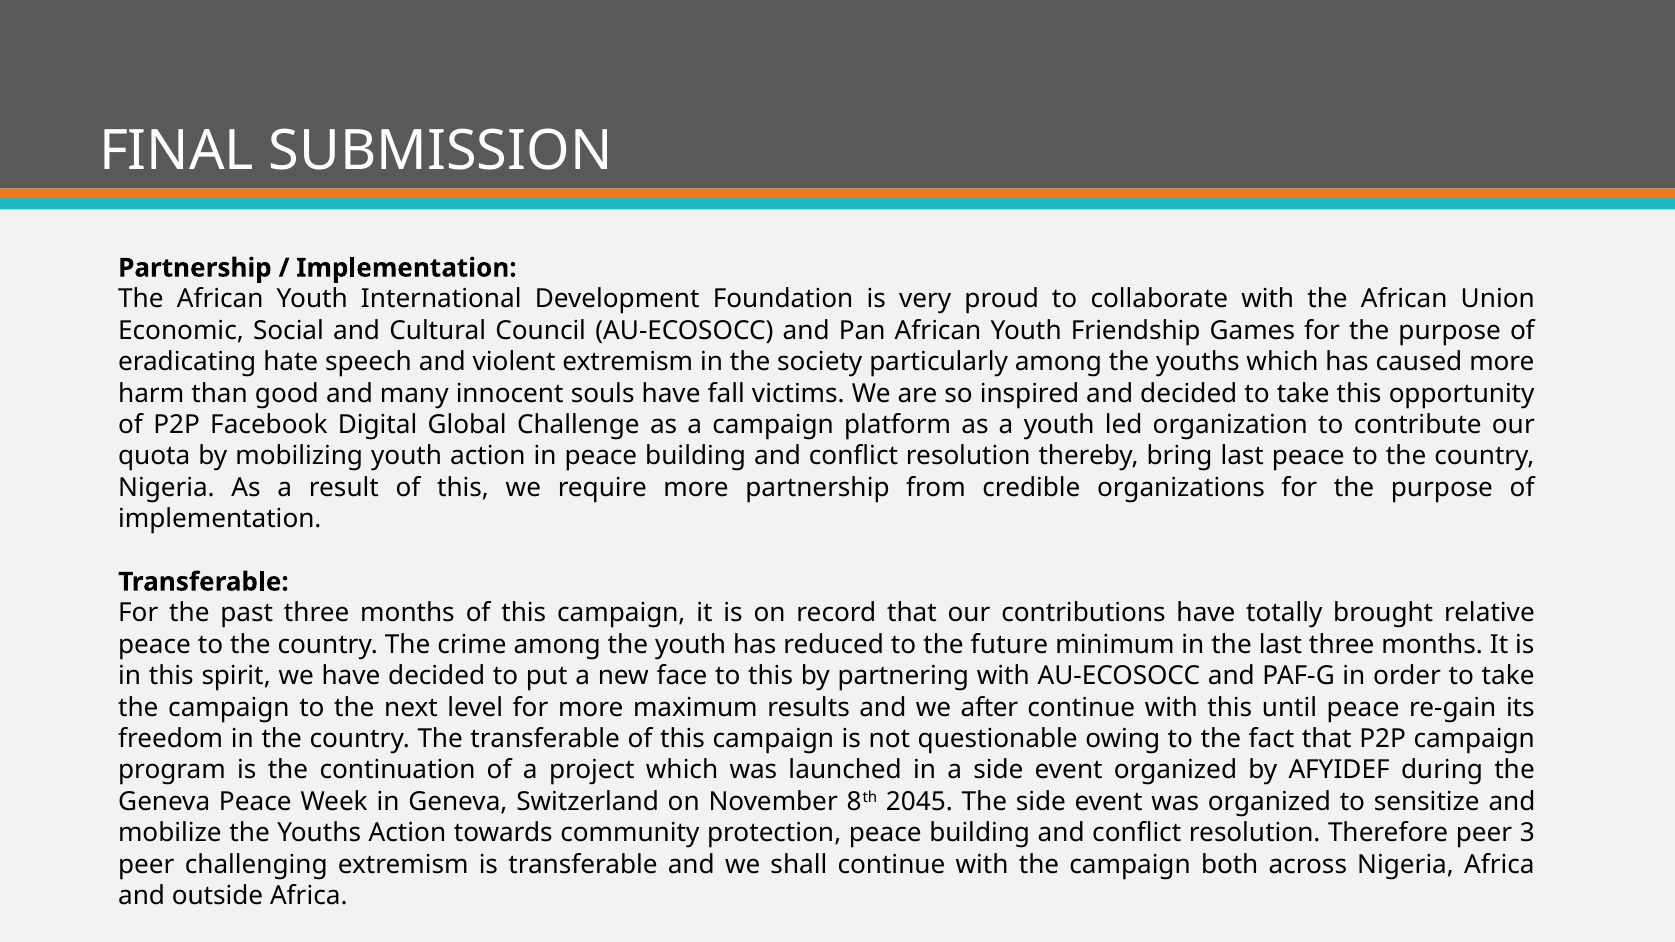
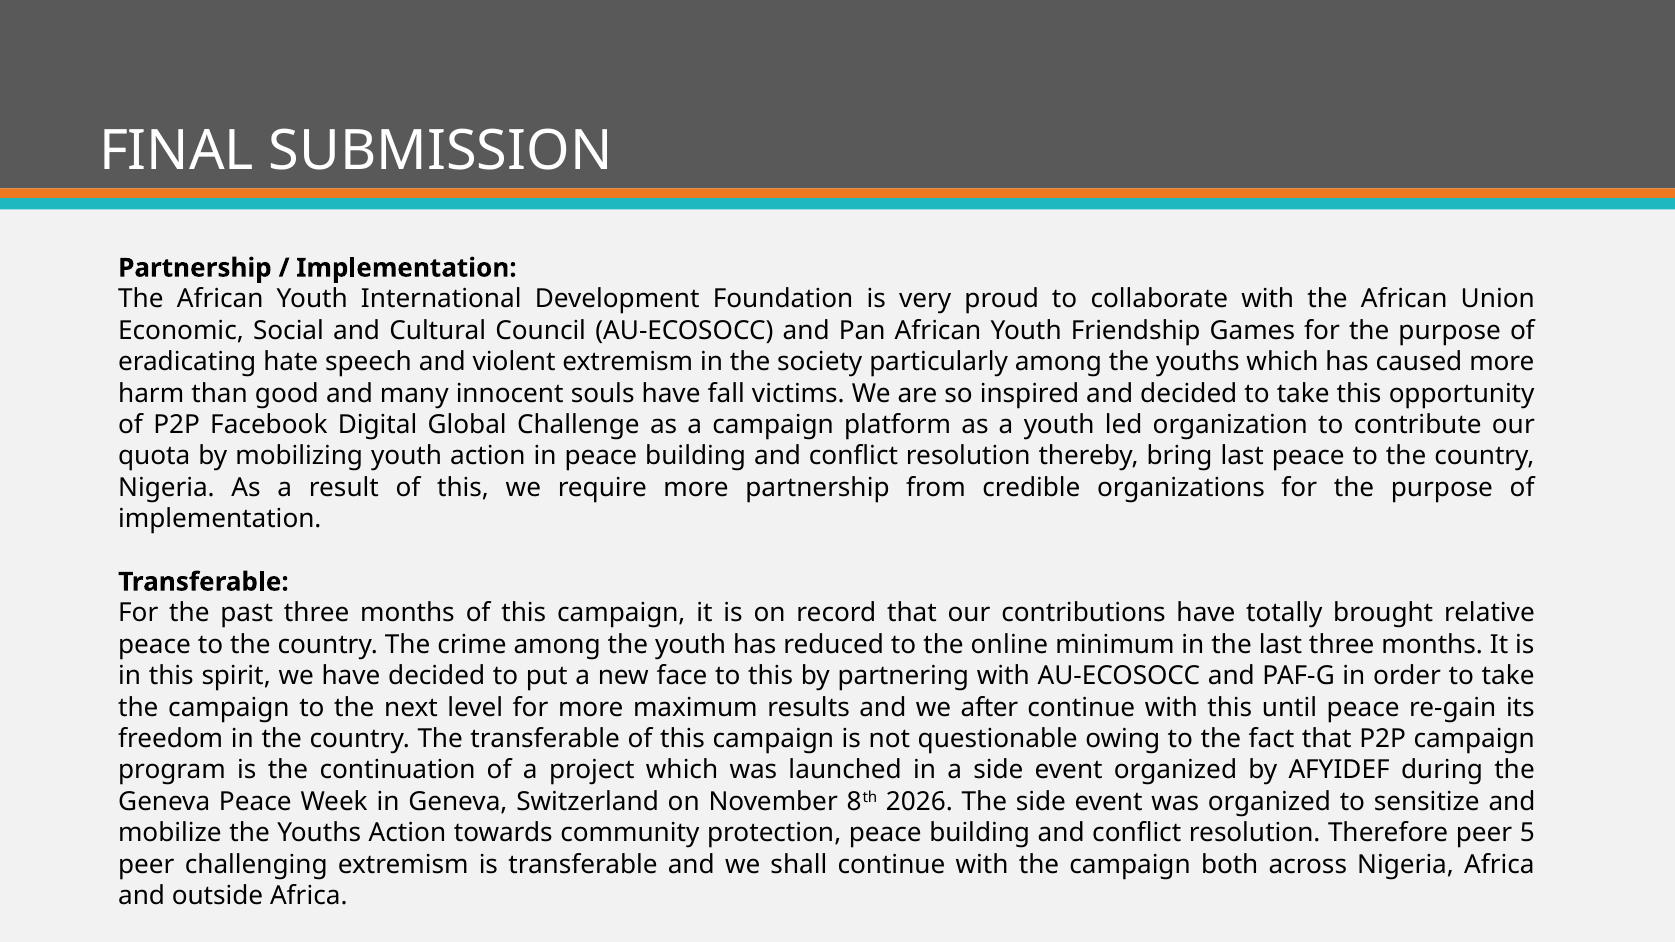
future: future -> online
2045: 2045 -> 2026
3: 3 -> 5
